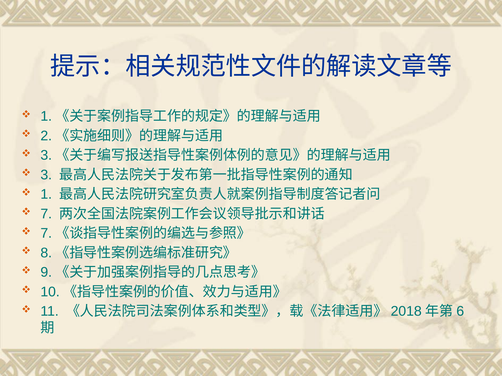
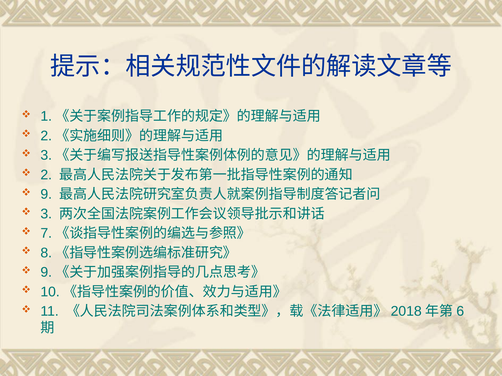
3: 3 -> 2
1: 1 -> 9
7: 7 -> 3
